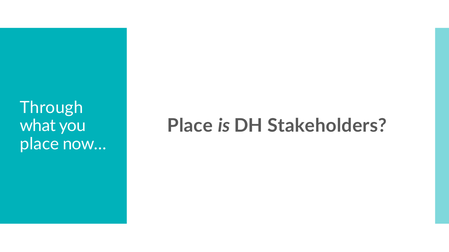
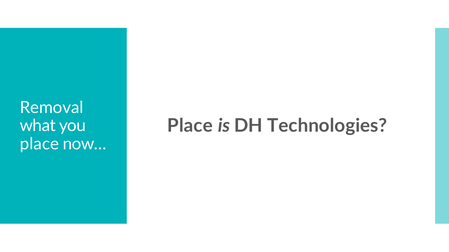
Through: Through -> Removal
Stakeholders: Stakeholders -> Technologies
